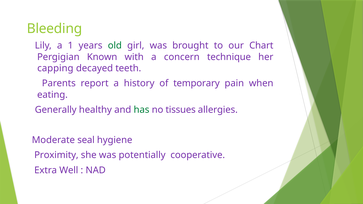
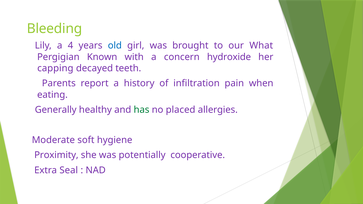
1: 1 -> 4
old colour: green -> blue
Chart: Chart -> What
technique: technique -> hydroxide
temporary: temporary -> infiltration
tissues: tissues -> placed
seal: seal -> soft
Well: Well -> Seal
